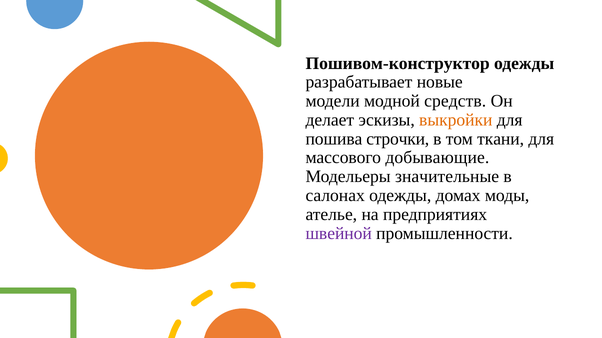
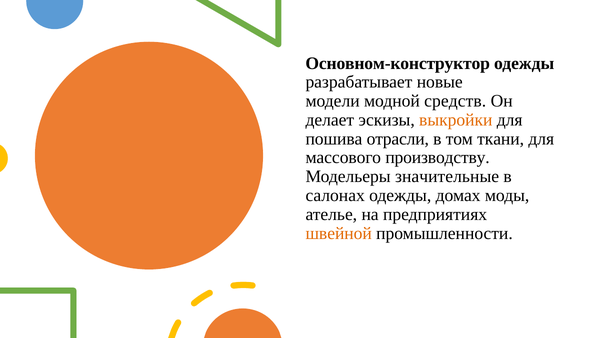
Пошивом-конструктор: Пошивом-конструктор -> Основном-конструктор
строчки: строчки -> отрасли
добывающие: добывающие -> производству
швейной colour: purple -> orange
